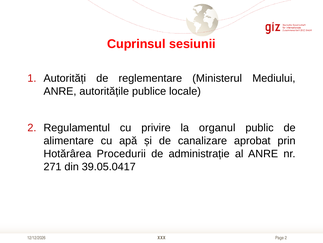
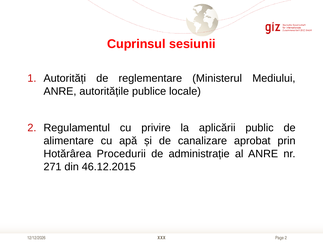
organul: organul -> aplicării
39.05.0417: 39.05.0417 -> 46.12.2015
